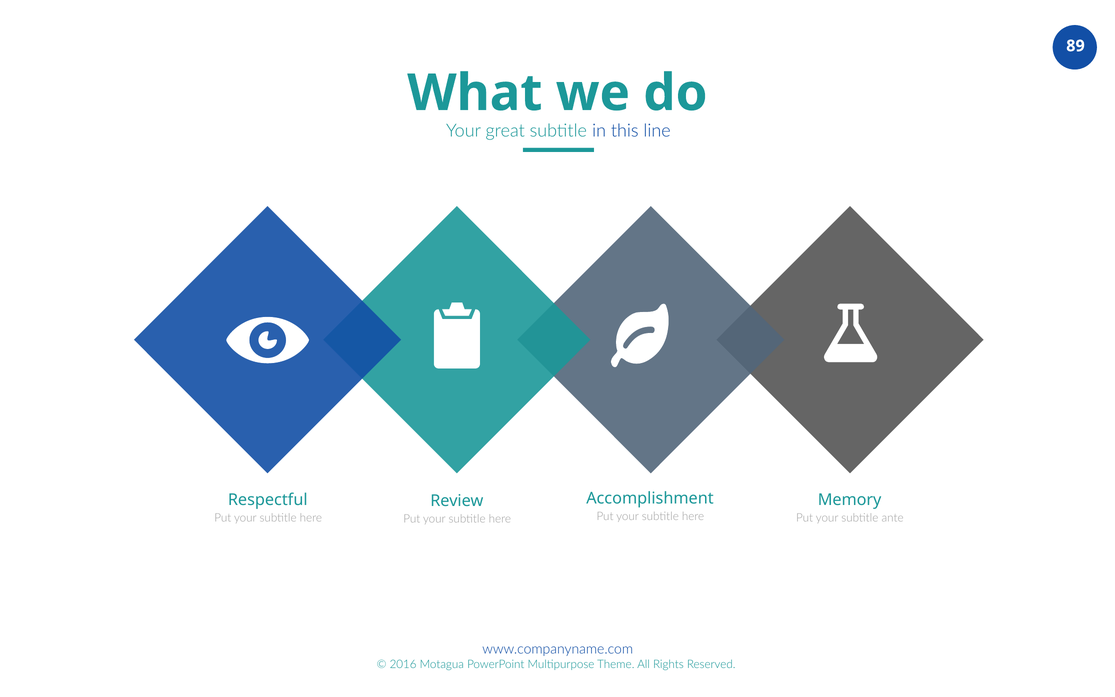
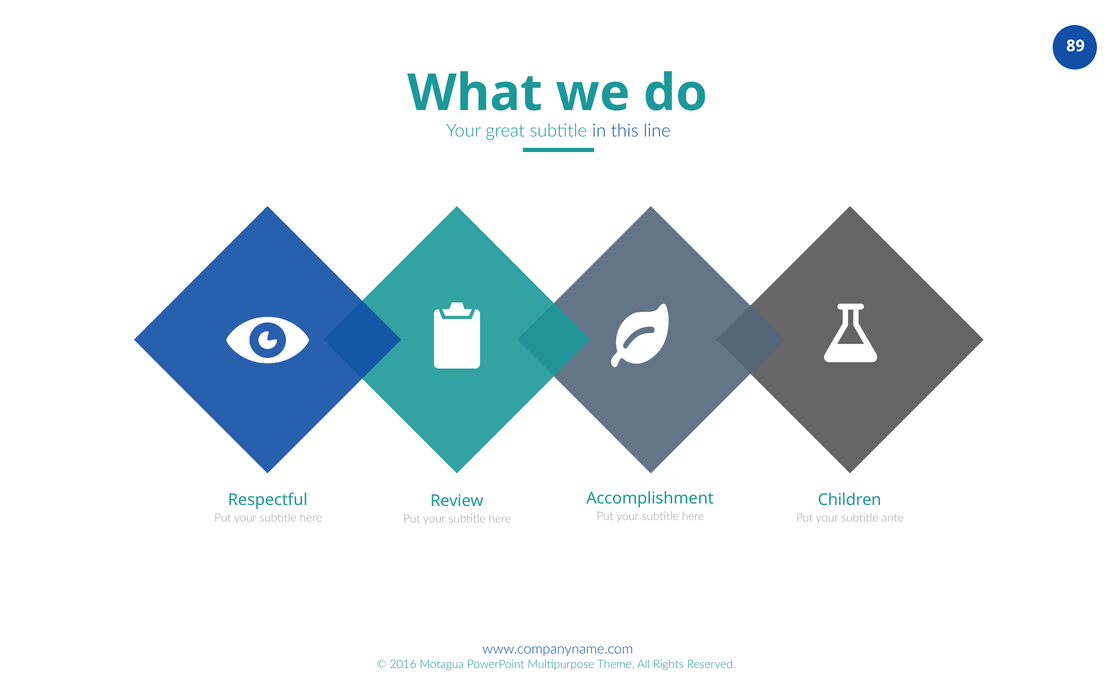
Memory: Memory -> Children
